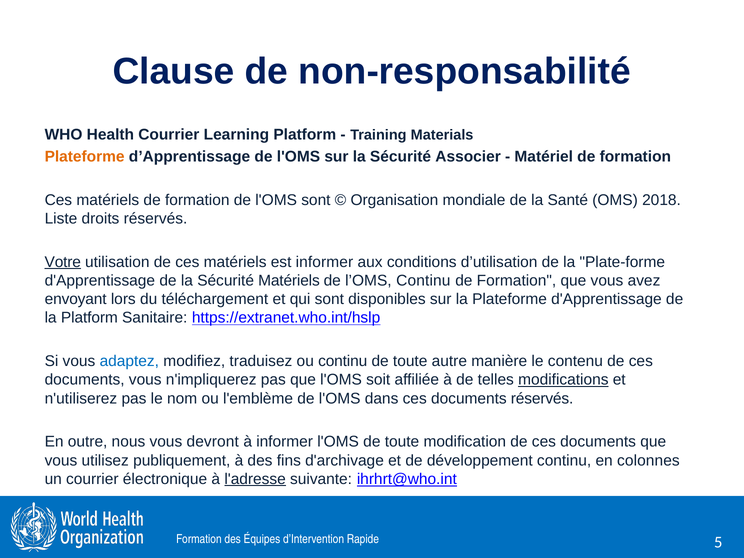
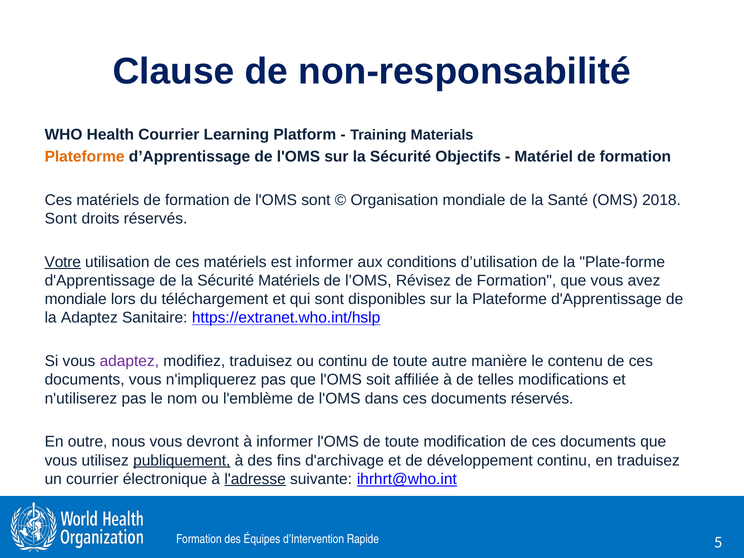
Associer: Associer -> Objectifs
Liste at (61, 219): Liste -> Sont
l’OMS Continu: Continu -> Révisez
envoyant at (76, 299): envoyant -> mondiale
la Platform: Platform -> Adaptez
adaptez at (129, 361) colour: blue -> purple
modifications underline: present -> none
publiquement underline: none -> present
en colonnes: colonnes -> traduisez
